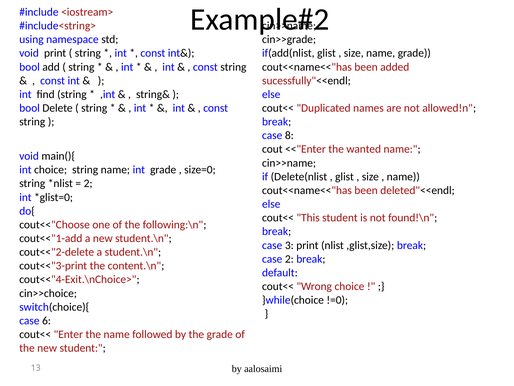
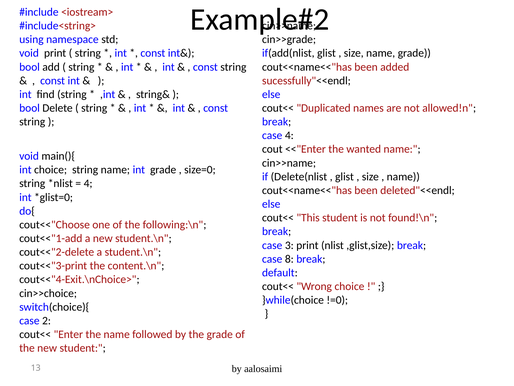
case 8: 8 -> 4
2 at (88, 183): 2 -> 4
case 2: 2 -> 8
6: 6 -> 2
